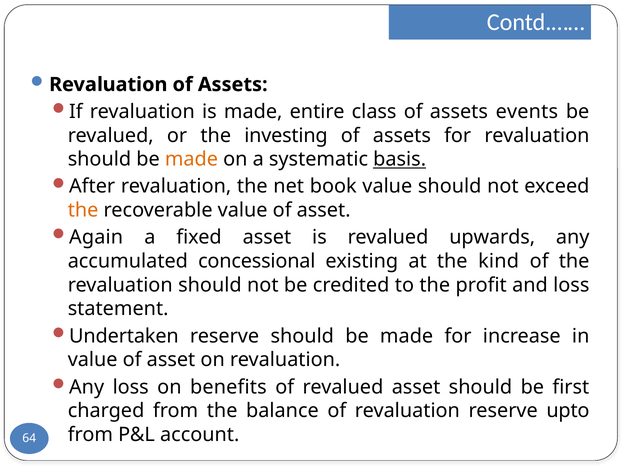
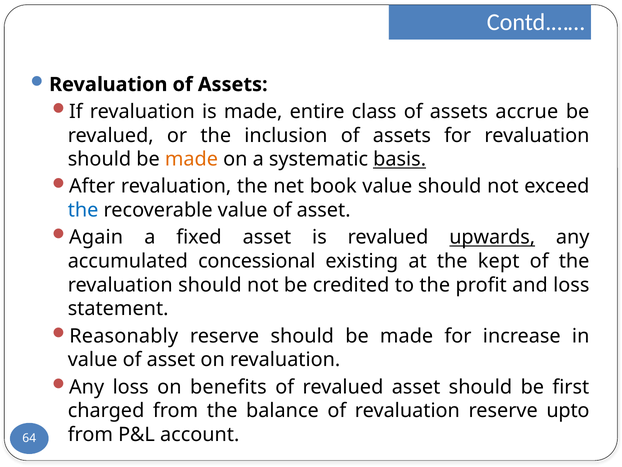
events: events -> accrue
investing: investing -> inclusion
the at (83, 210) colour: orange -> blue
upwards underline: none -> present
kind: kind -> kept
Undertaken: Undertaken -> Reasonably
